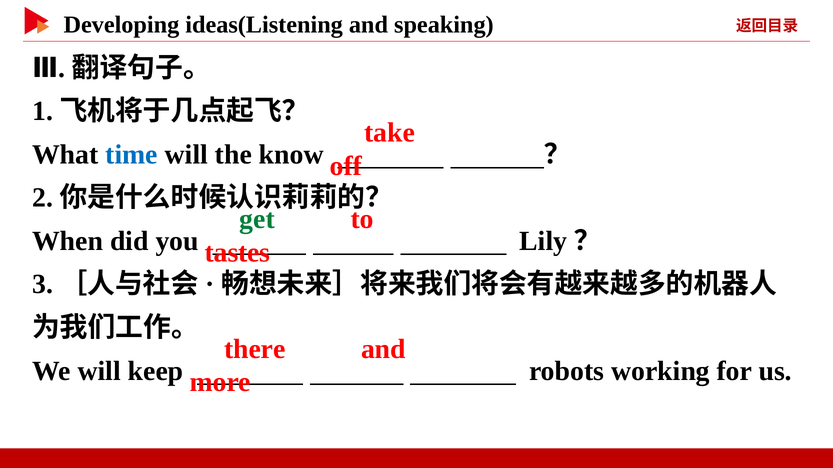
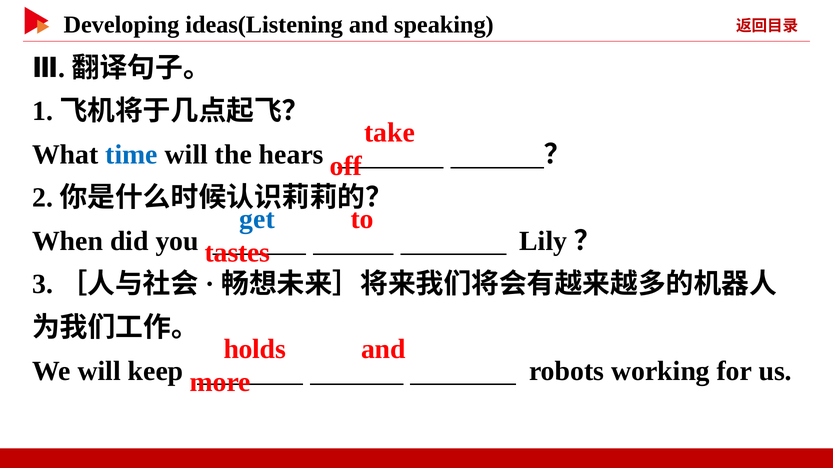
know: know -> hears
get colour: green -> blue
there: there -> holds
